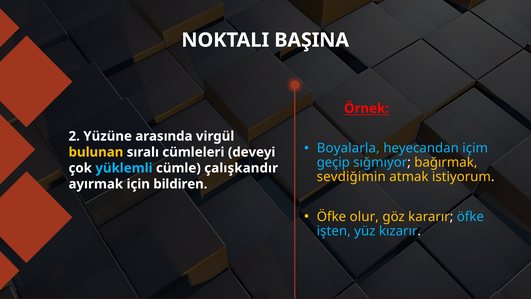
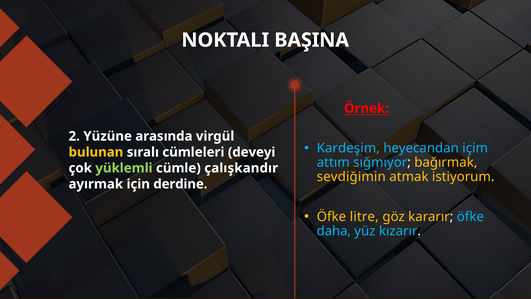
Boyalarla: Boyalarla -> Kardeşim
geçip: geçip -> attım
yüklemli colour: light blue -> light green
bildiren: bildiren -> derdine
olur: olur -> litre
işten: işten -> daha
